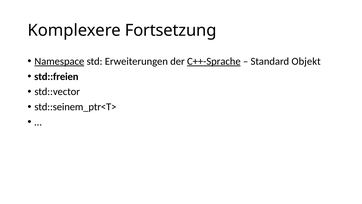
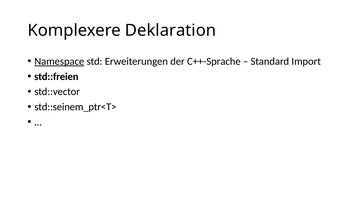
Fortsetzung: Fortsetzung -> Deklaration
C++-Sprache underline: present -> none
Objekt: Objekt -> Import
